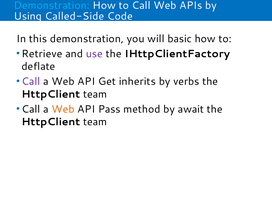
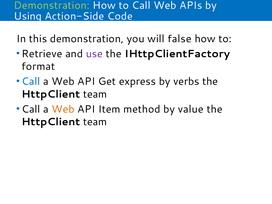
Demonstration at (52, 5) colour: light blue -> light green
Called-Side: Called-Side -> Action-Side
basic: basic -> false
deflate: deflate -> format
Call at (31, 81) colour: purple -> blue
inherits: inherits -> express
Pass: Pass -> Item
await: await -> value
